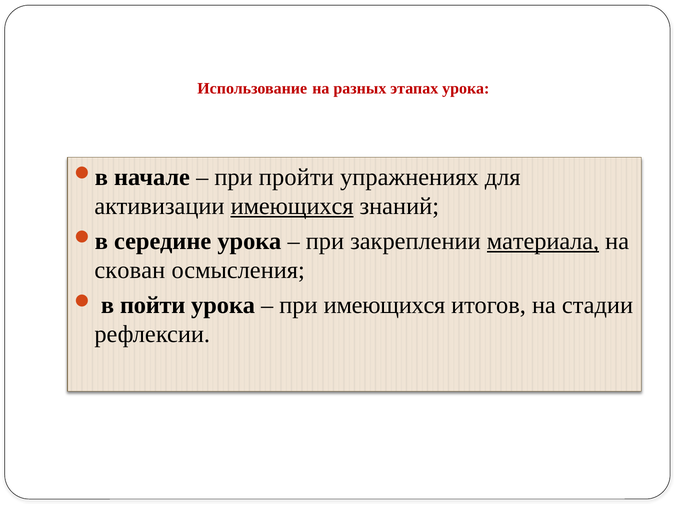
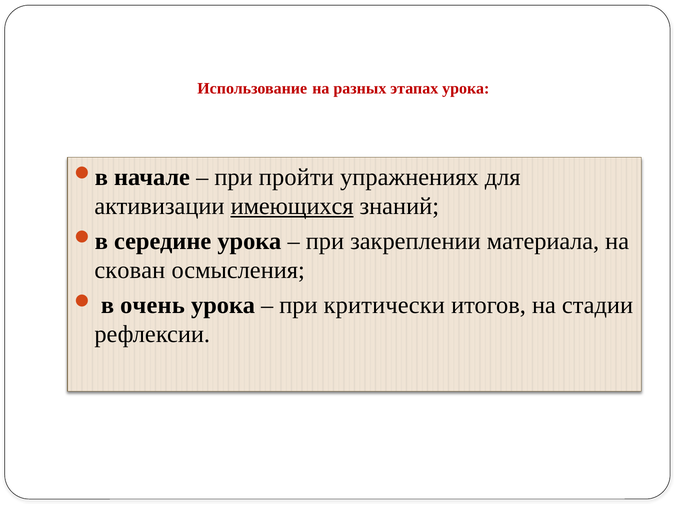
материала underline: present -> none
пойти: пойти -> очень
при имеющихся: имеющихся -> критически
